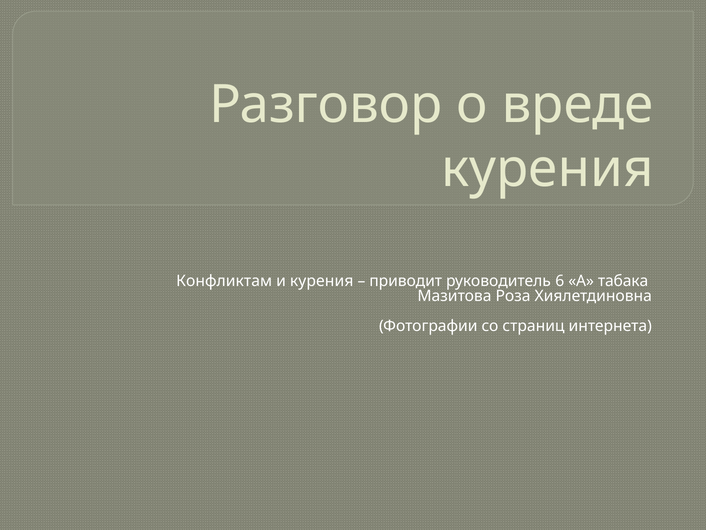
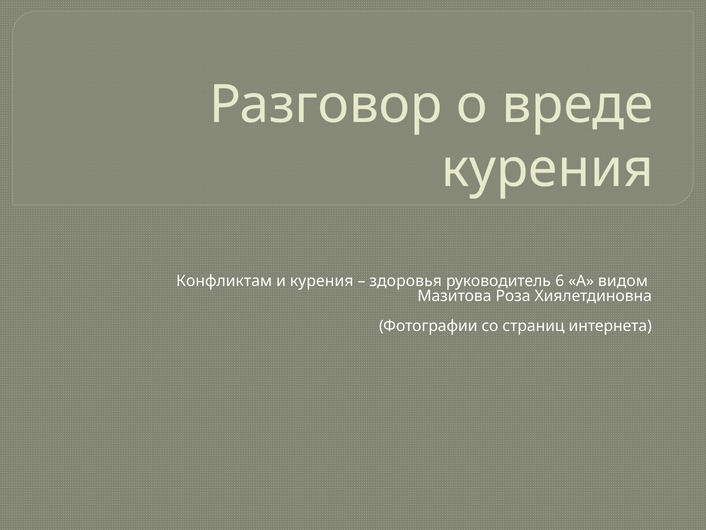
приводит: приводит -> здоровья
табака: табака -> видом
